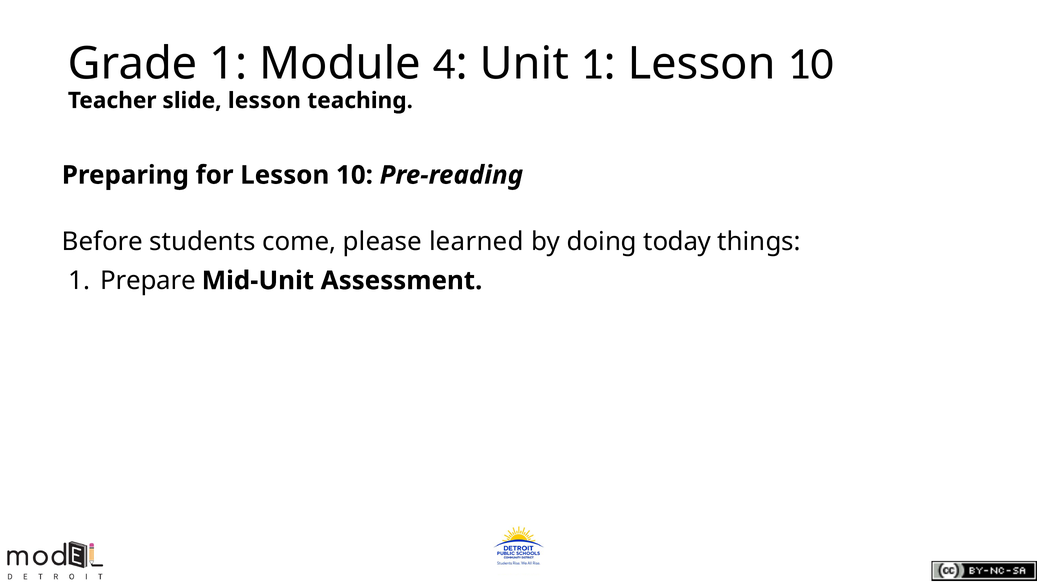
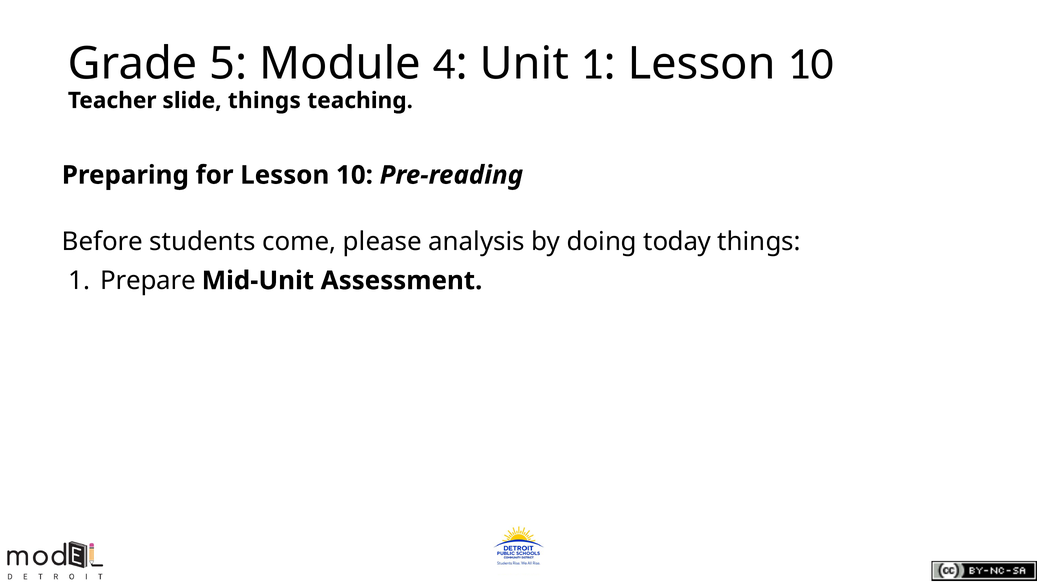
Grade 1: 1 -> 5
slide lesson: lesson -> things
learned: learned -> analysis
